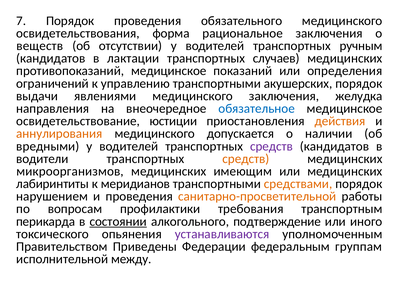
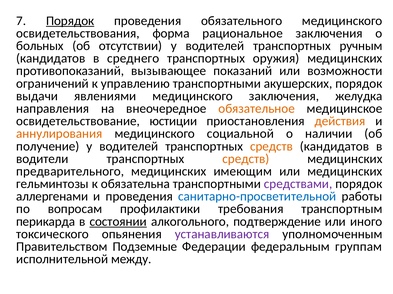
Порядок at (70, 21) underline: none -> present
веществ: веществ -> больных
лактации: лактации -> среднего
случаев: случаев -> оружия
противопоказаний медицинское: медицинское -> вызывающее
определения: определения -> возможности
обязательное colour: blue -> orange
допускается: допускается -> социальной
вредными: вредными -> получение
средств at (271, 147) colour: purple -> orange
микроорганизмов: микроорганизмов -> предварительного
лабиринтиты: лабиринтиты -> гельминтозы
меридианов: меридианов -> обязательна
средствами colour: orange -> purple
нарушением: нарушением -> аллергенами
санитарно-просветительной colour: orange -> blue
Приведены: Приведены -> Подземные
